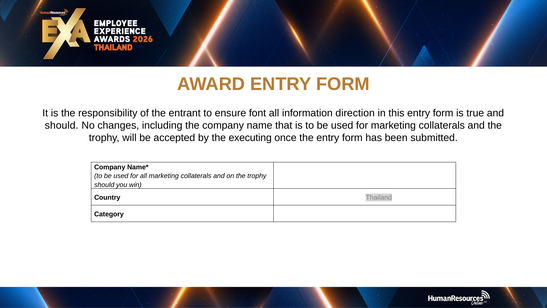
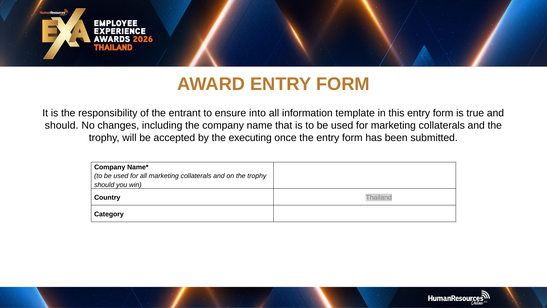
font: font -> into
direction: direction -> template
